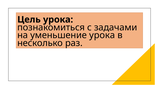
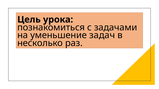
уменьшение урока: урока -> задач
